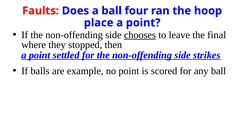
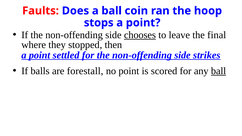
four: four -> coin
place: place -> stops
example: example -> forestall
ball at (219, 71) underline: none -> present
